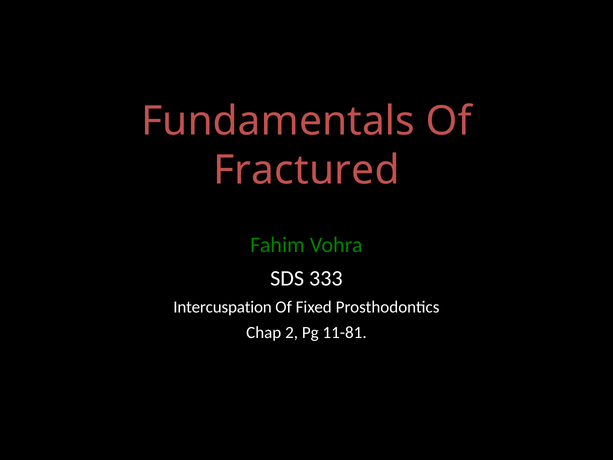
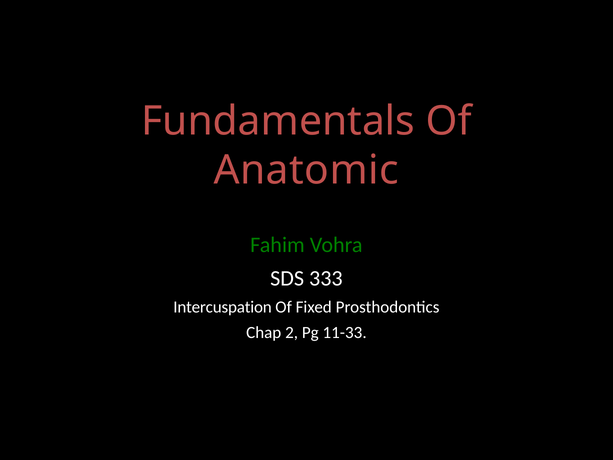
Fractured: Fractured -> Anatomic
11-81: 11-81 -> 11-33
